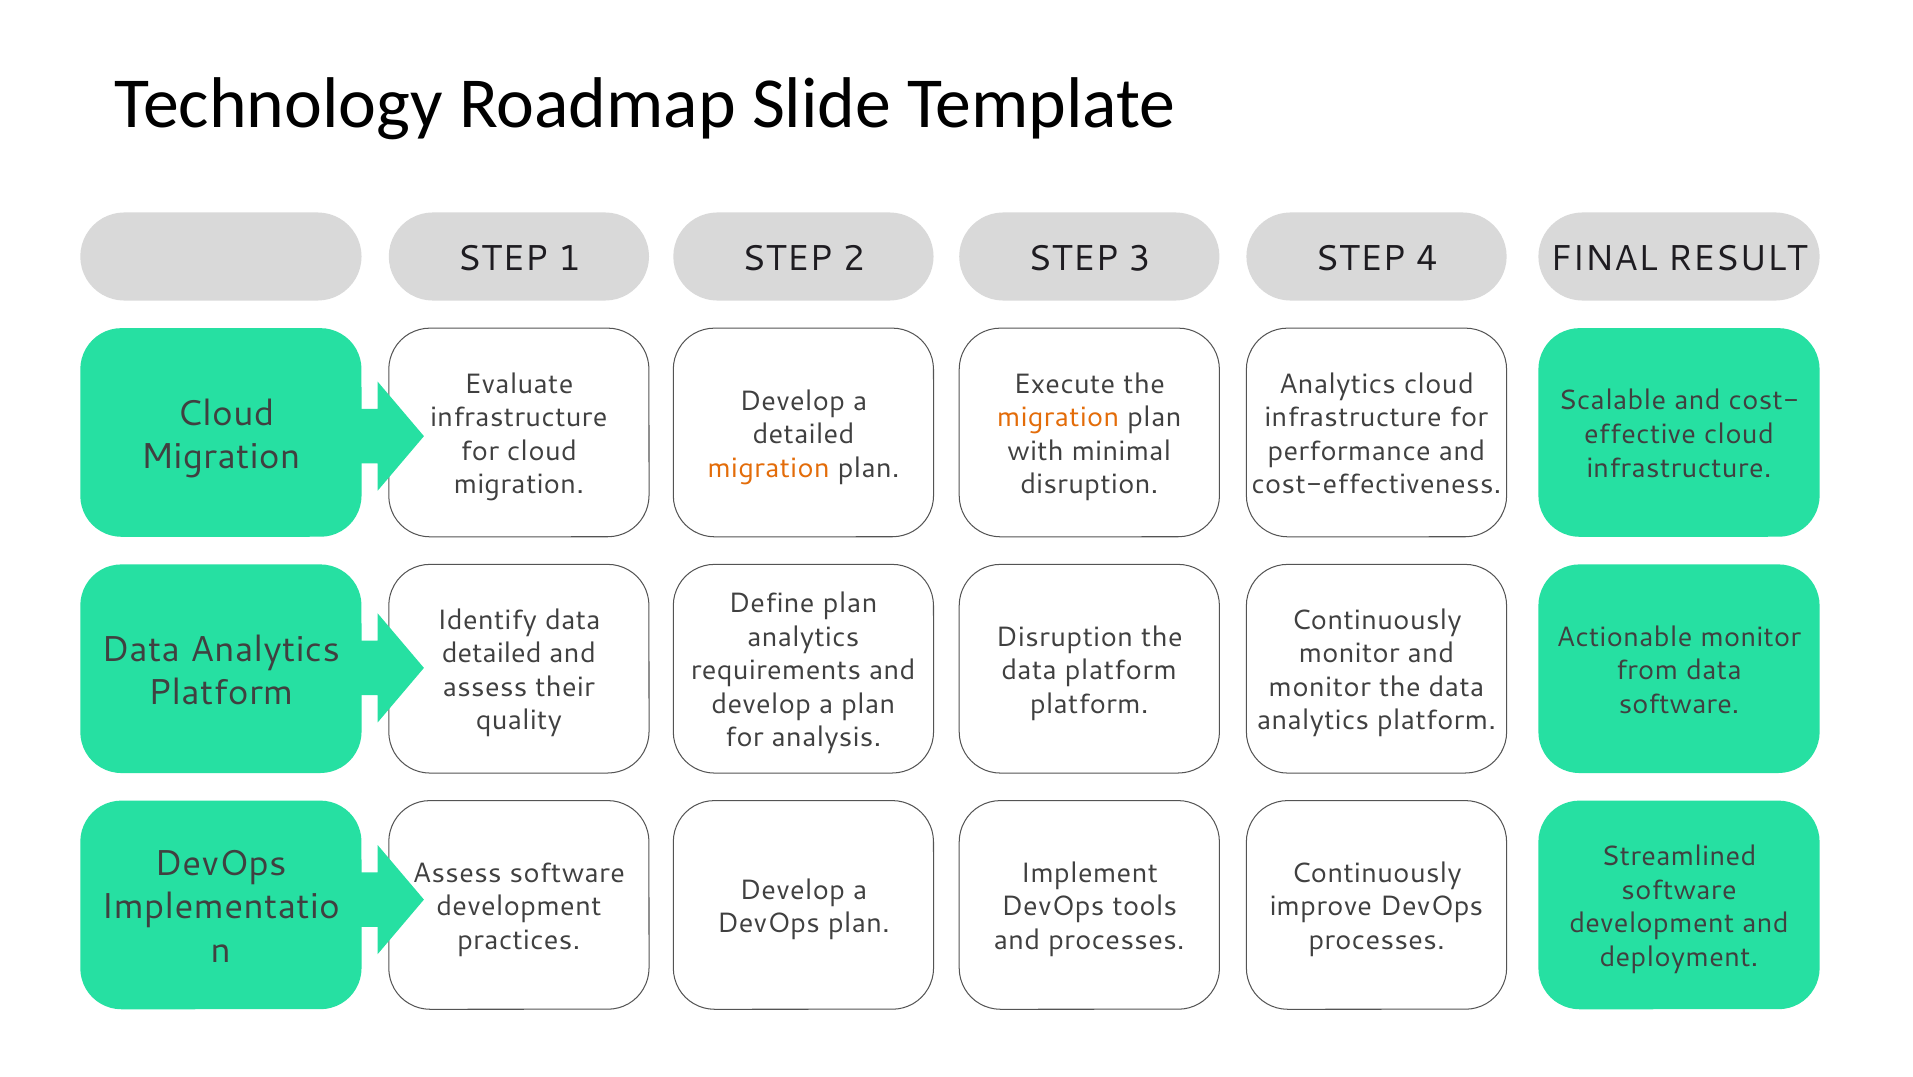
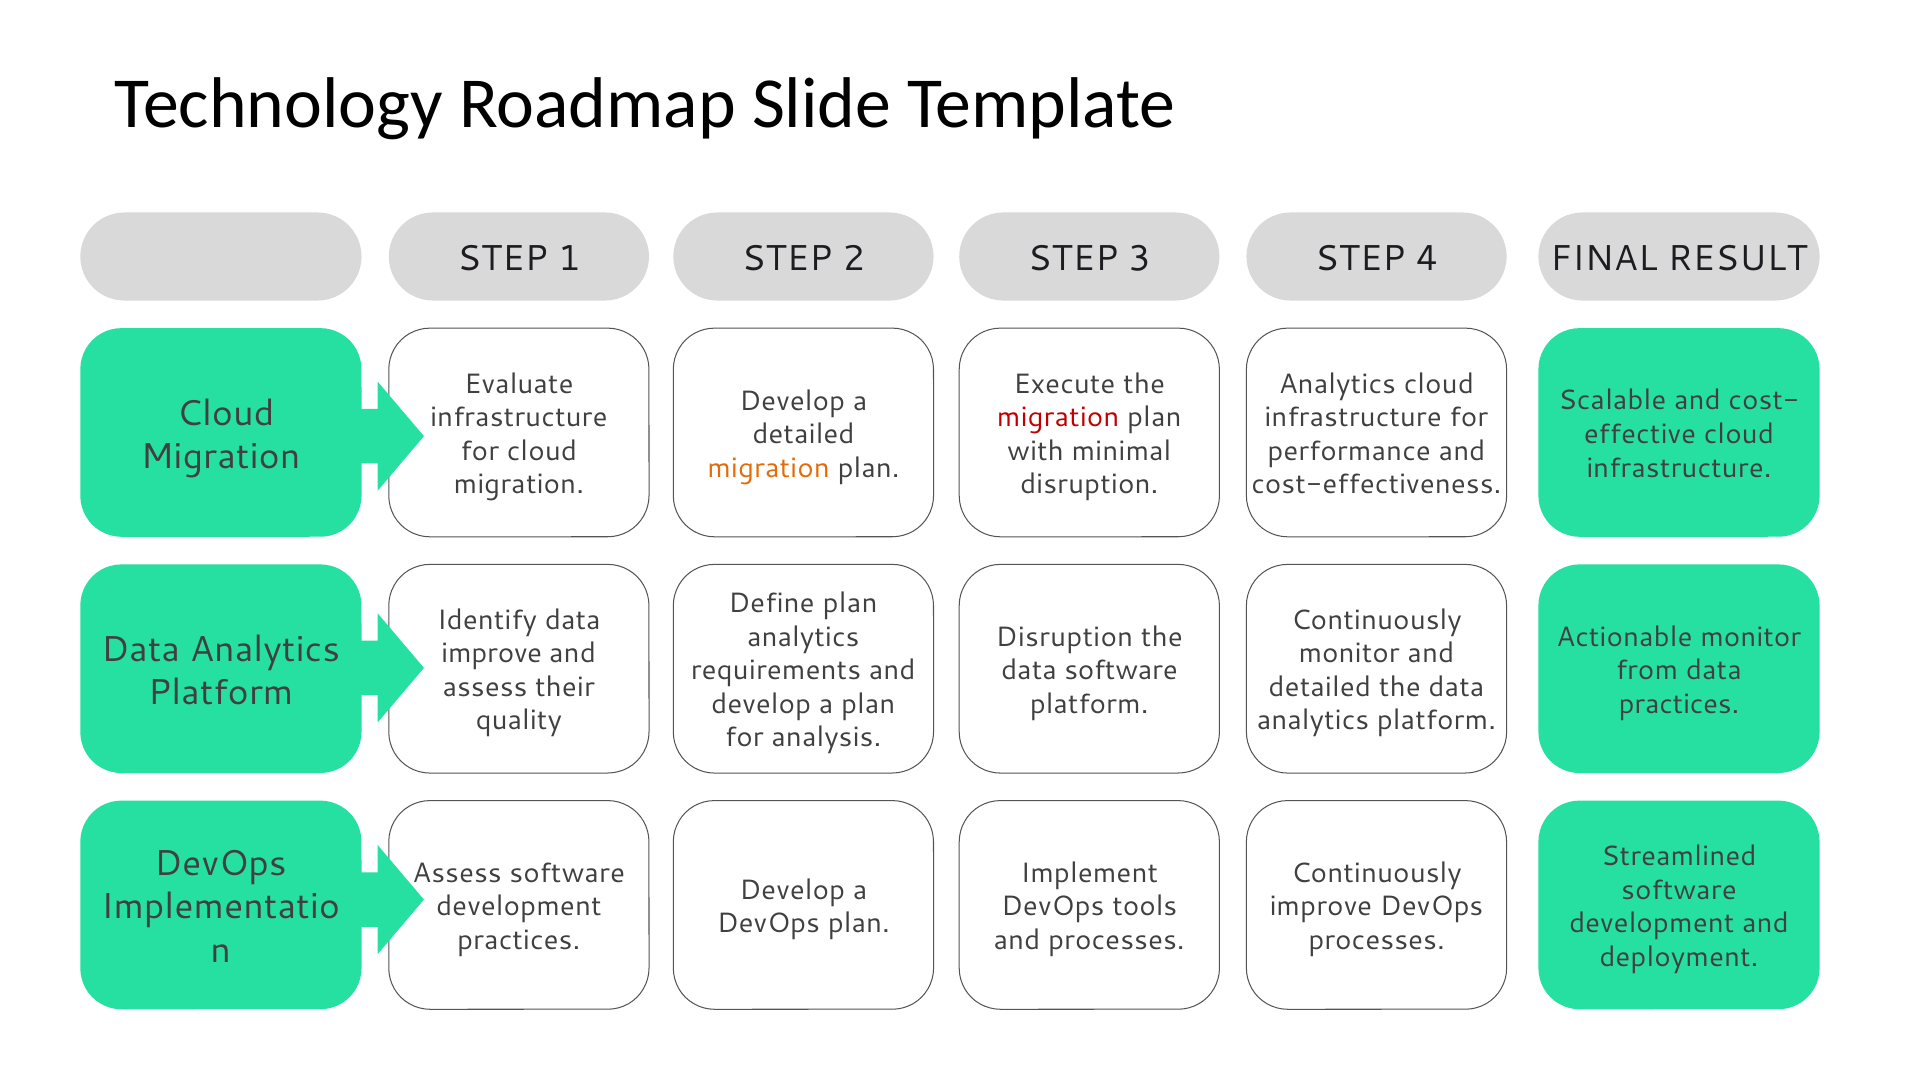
migration at (1058, 417) colour: orange -> red
detailed at (492, 653): detailed -> improve
data platform: platform -> software
monitor at (1320, 687): monitor -> detailed
software at (1679, 704): software -> practices
